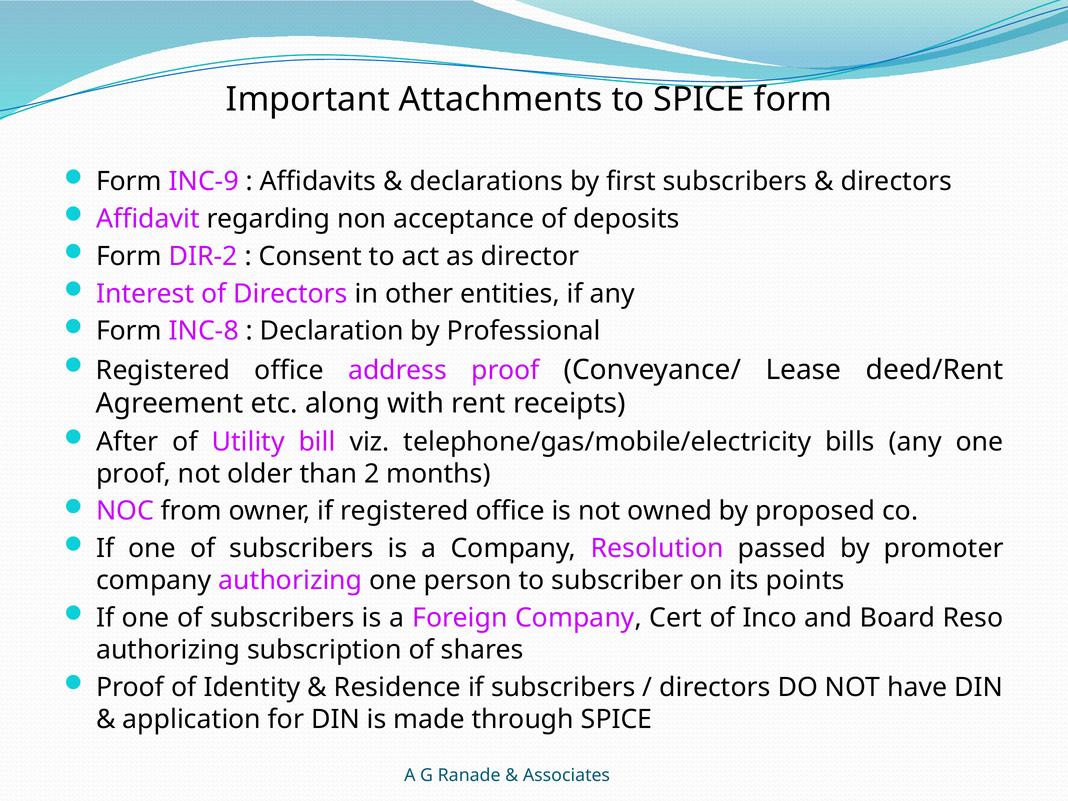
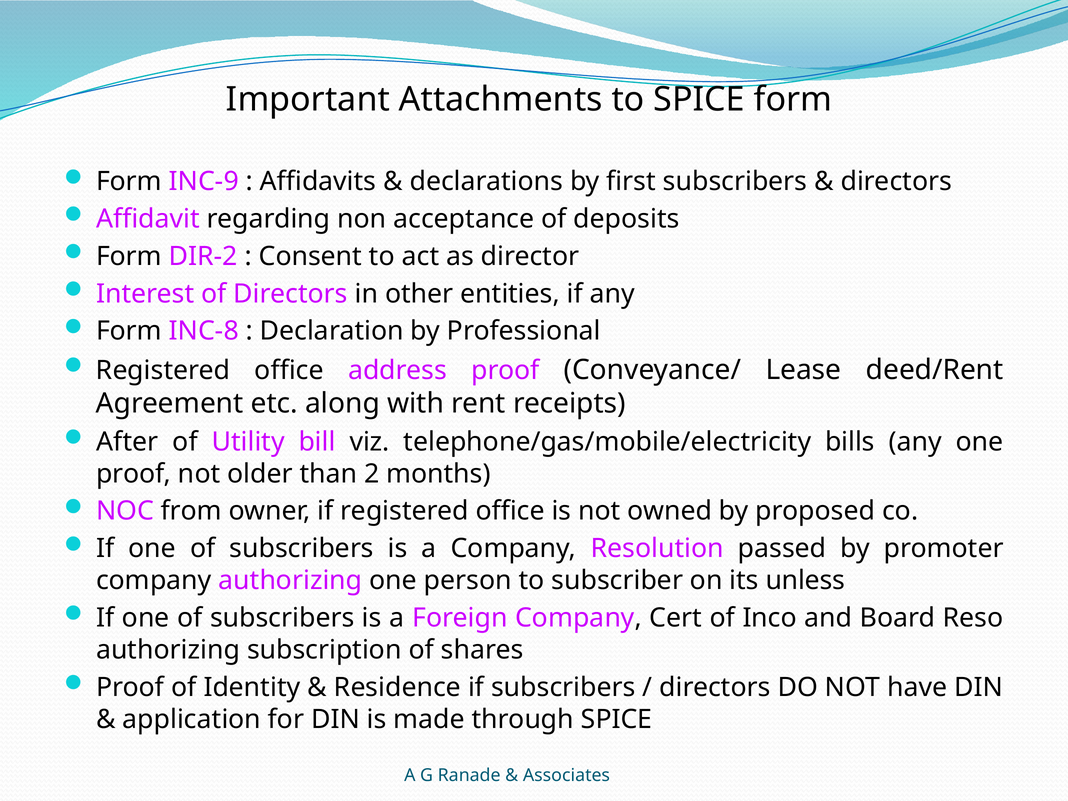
points: points -> unless
